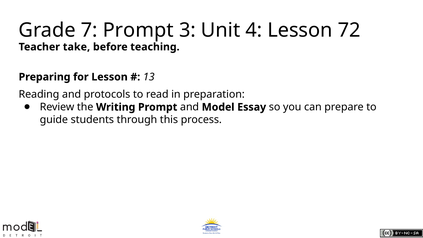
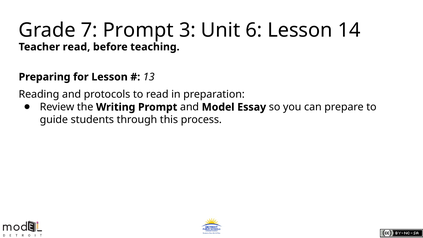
4: 4 -> 6
72: 72 -> 14
Teacher take: take -> read
